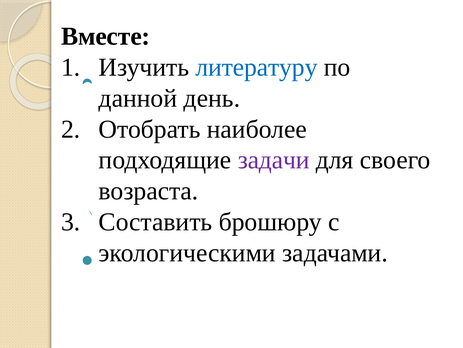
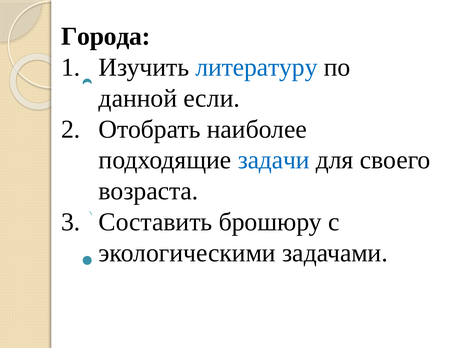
Вместе: Вместе -> Города
день: день -> если
задачи colour: purple -> blue
